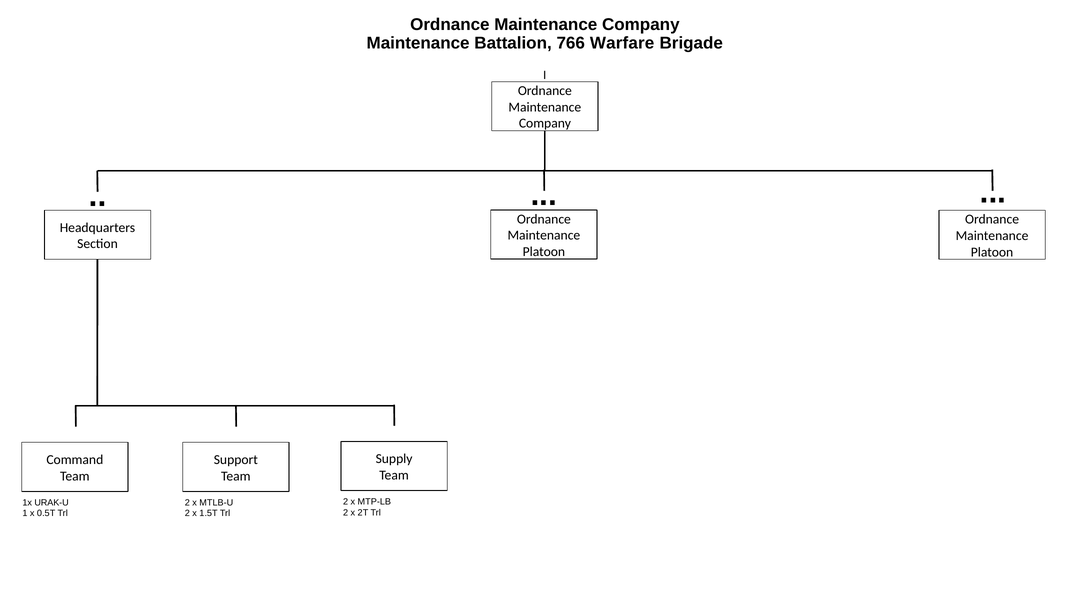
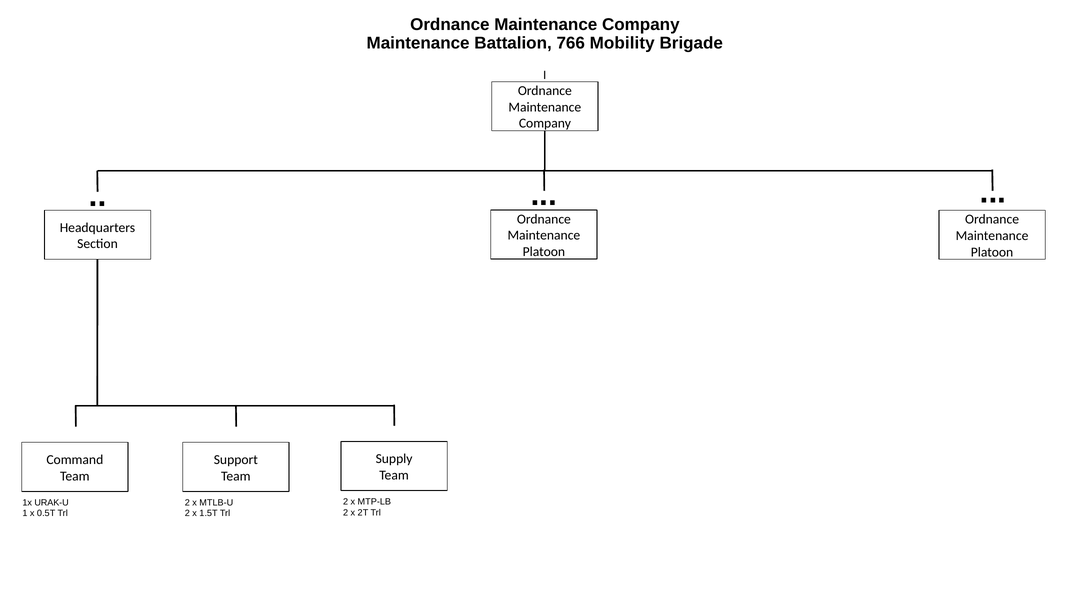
Warfare: Warfare -> Mobility
